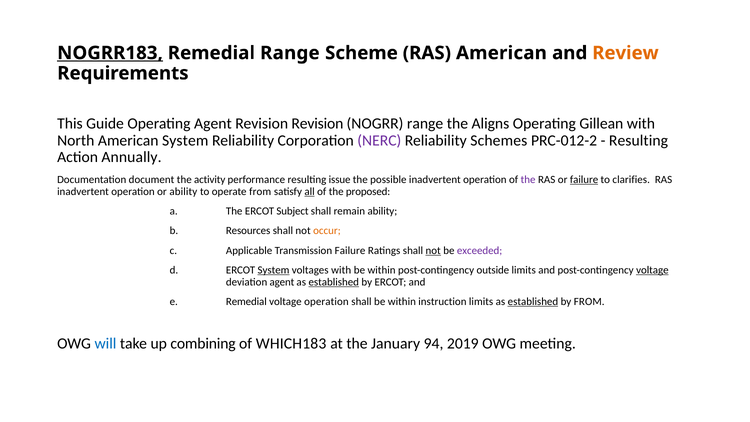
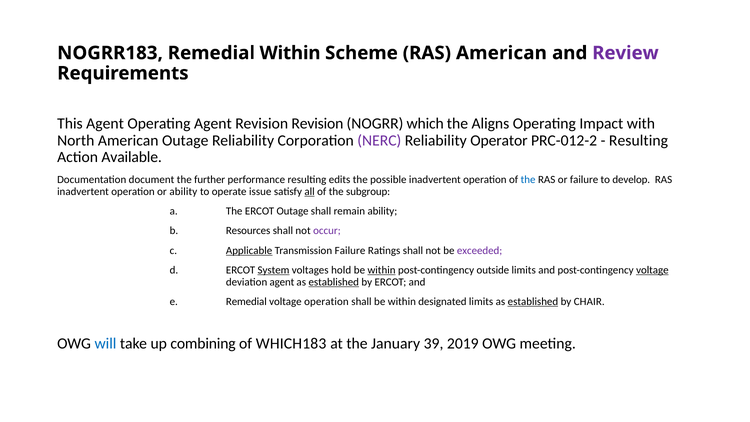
NOGRR183 underline: present -> none
Remedial Range: Range -> Within
Review colour: orange -> purple
This Guide: Guide -> Agent
NOGRR range: range -> which
Gillean: Gillean -> Impact
American System: System -> Outage
Schemes: Schemes -> Operator
Annually: Annually -> Available
activity: activity -> further
issue: issue -> edits
the at (528, 179) colour: purple -> blue
failure at (584, 179) underline: present -> none
clarifies: clarifies -> develop
operate from: from -> issue
proposed: proposed -> subgroup
ERCOT Subject: Subject -> Outage
occur colour: orange -> purple
Applicable underline: none -> present
not at (433, 250) underline: present -> none
voltages with: with -> hold
within at (382, 270) underline: none -> present
instruction: instruction -> designated
by FROM: FROM -> CHAIR
94: 94 -> 39
